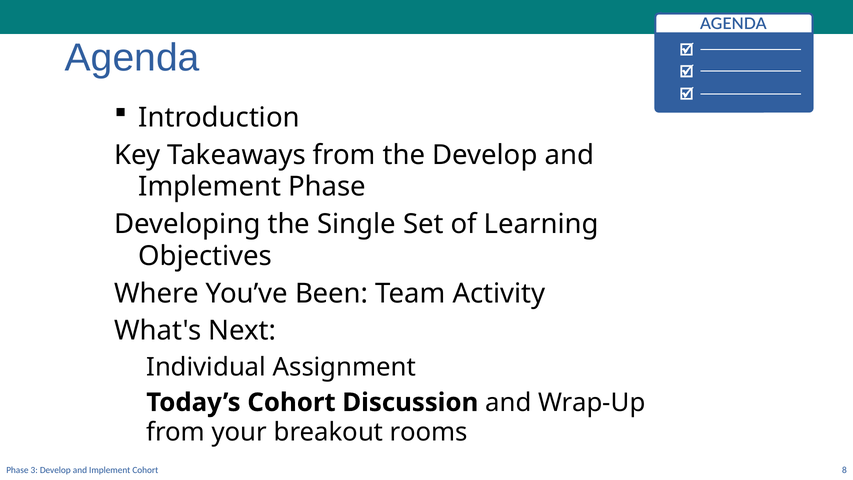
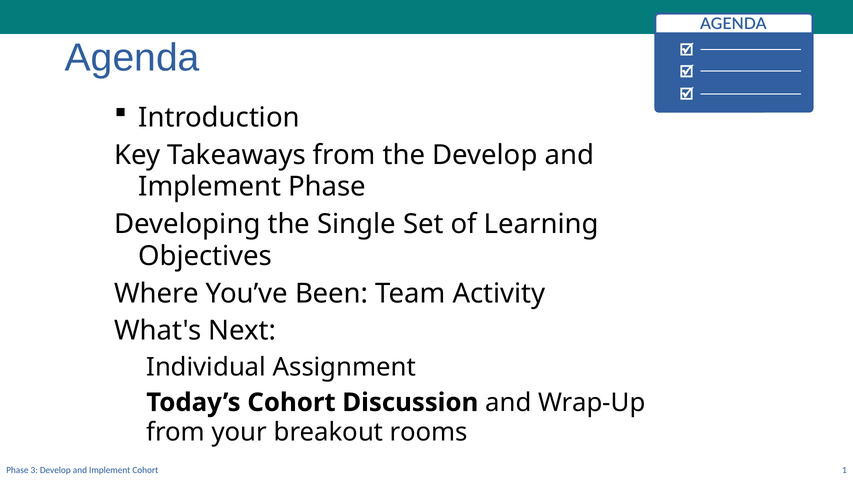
8: 8 -> 1
